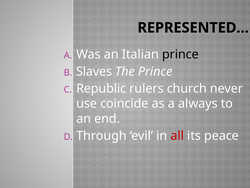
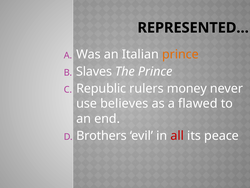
prince at (180, 54) colour: black -> orange
church: church -> money
coincide: coincide -> believes
always: always -> flawed
Through: Through -> Brothers
